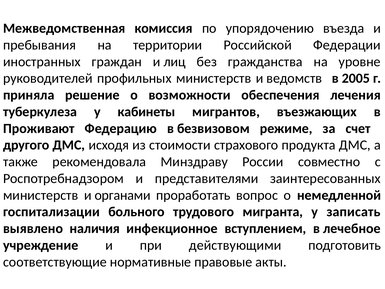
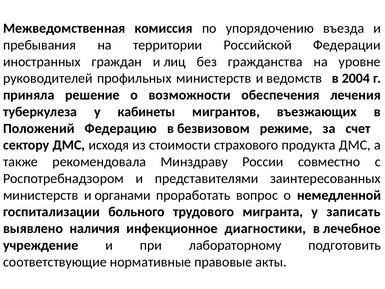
2005: 2005 -> 2004
Проживают: Проживают -> Положений
другого: другого -> сектору
вступлением: вступлением -> диагностики
действующими: действующими -> лабораторному
